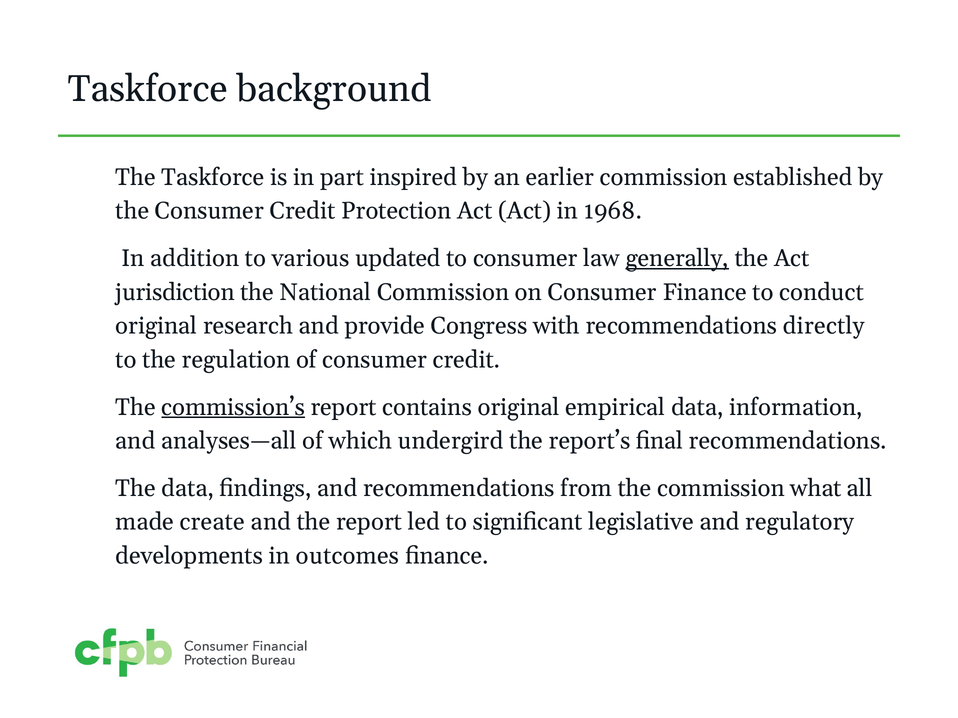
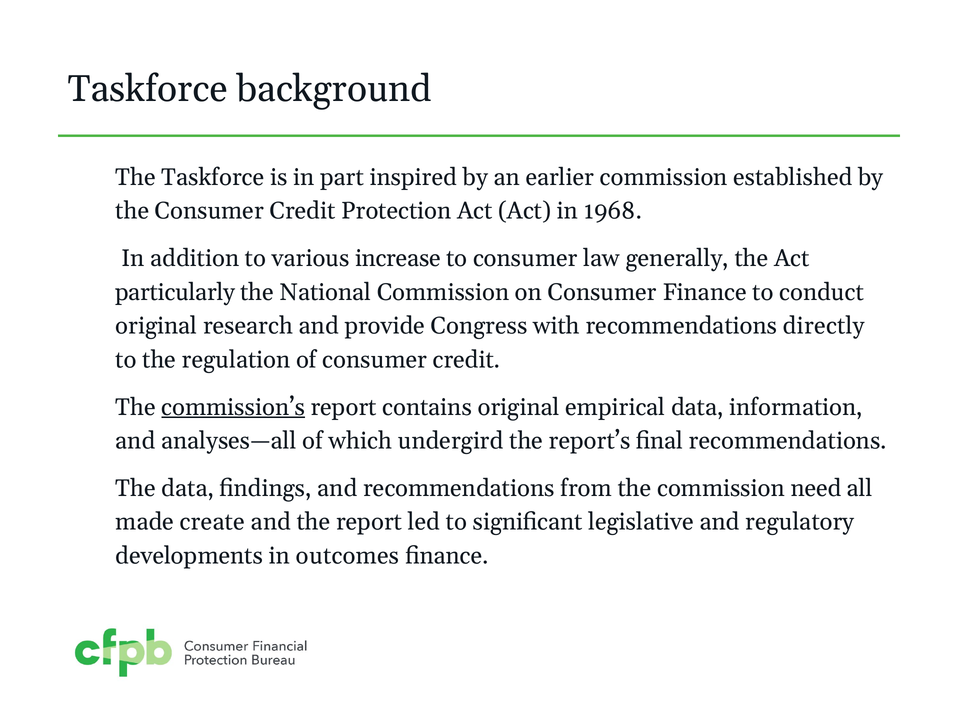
updated: updated -> increase
generally underline: present -> none
jurisdiction: jurisdiction -> particularly
what: what -> need
